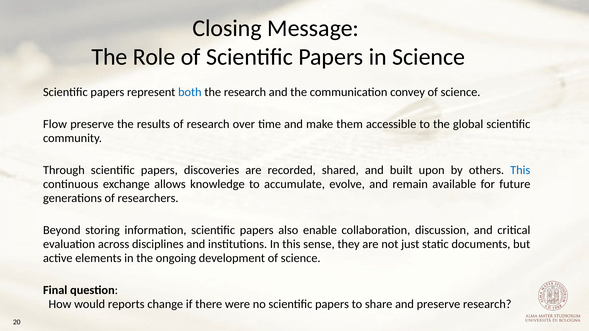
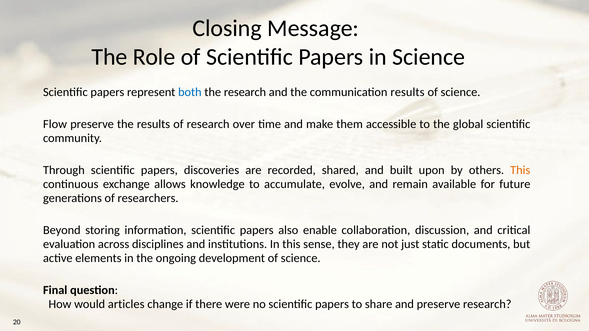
communication convey: convey -> results
This at (520, 170) colour: blue -> orange
reports: reports -> articles
